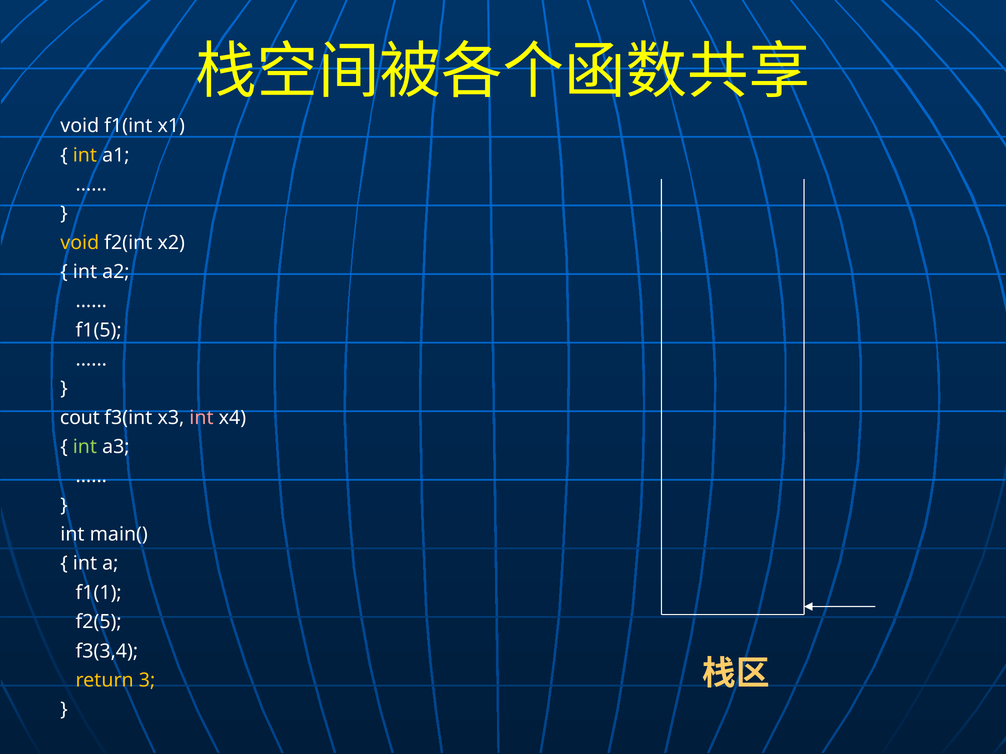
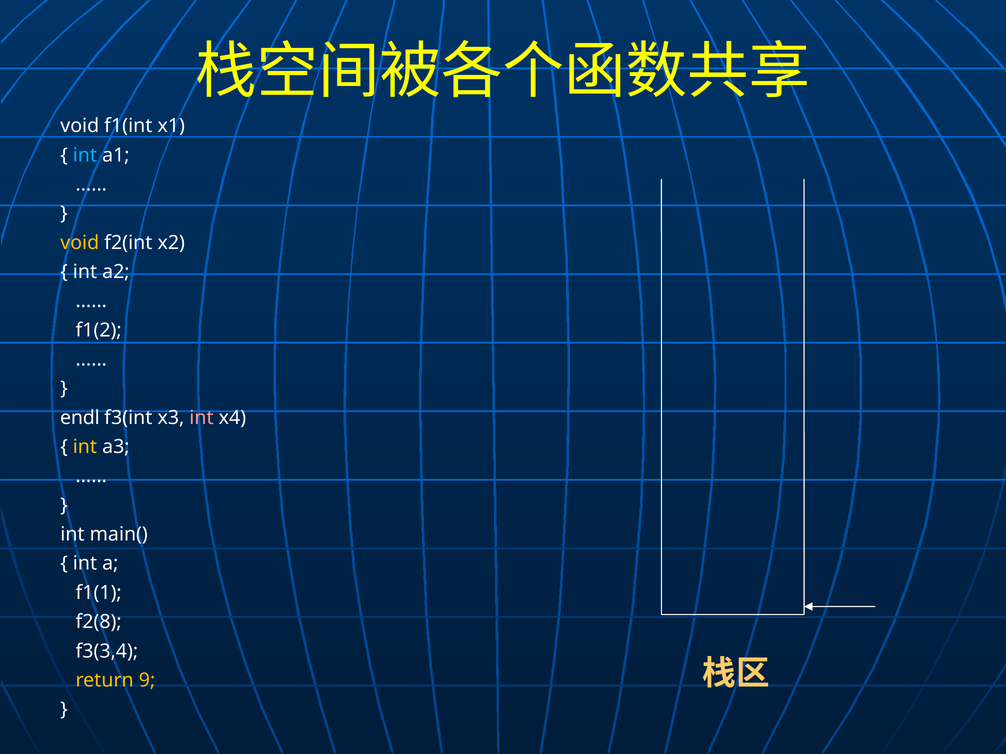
int at (85, 155) colour: yellow -> light blue
f1(5: f1(5 -> f1(2
cout: cout -> endl
int at (85, 447) colour: light green -> yellow
f2(5: f2(5 -> f2(8
3: 3 -> 9
